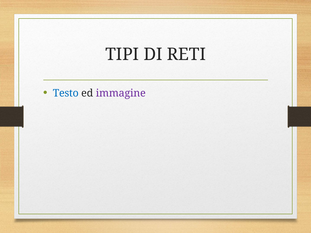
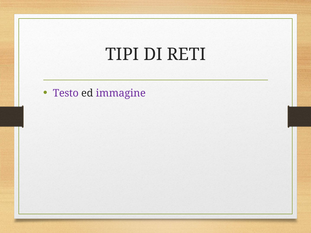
Testo colour: blue -> purple
